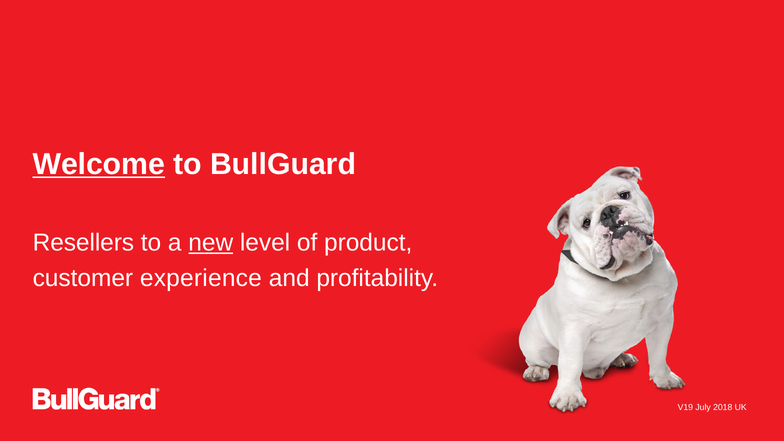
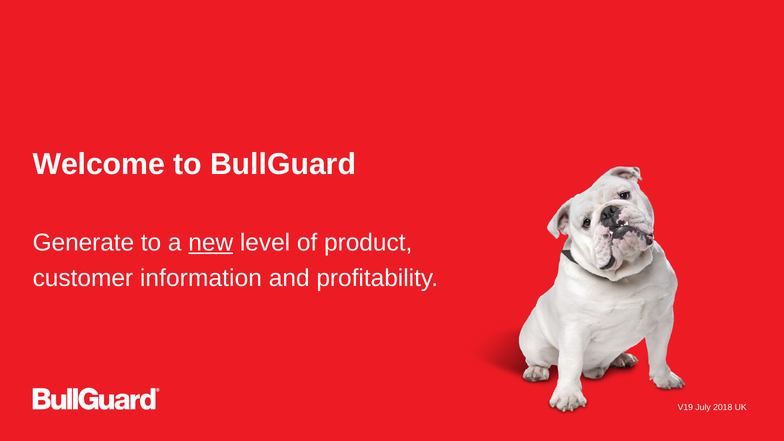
Welcome underline: present -> none
Resellers: Resellers -> Generate
experience: experience -> information
